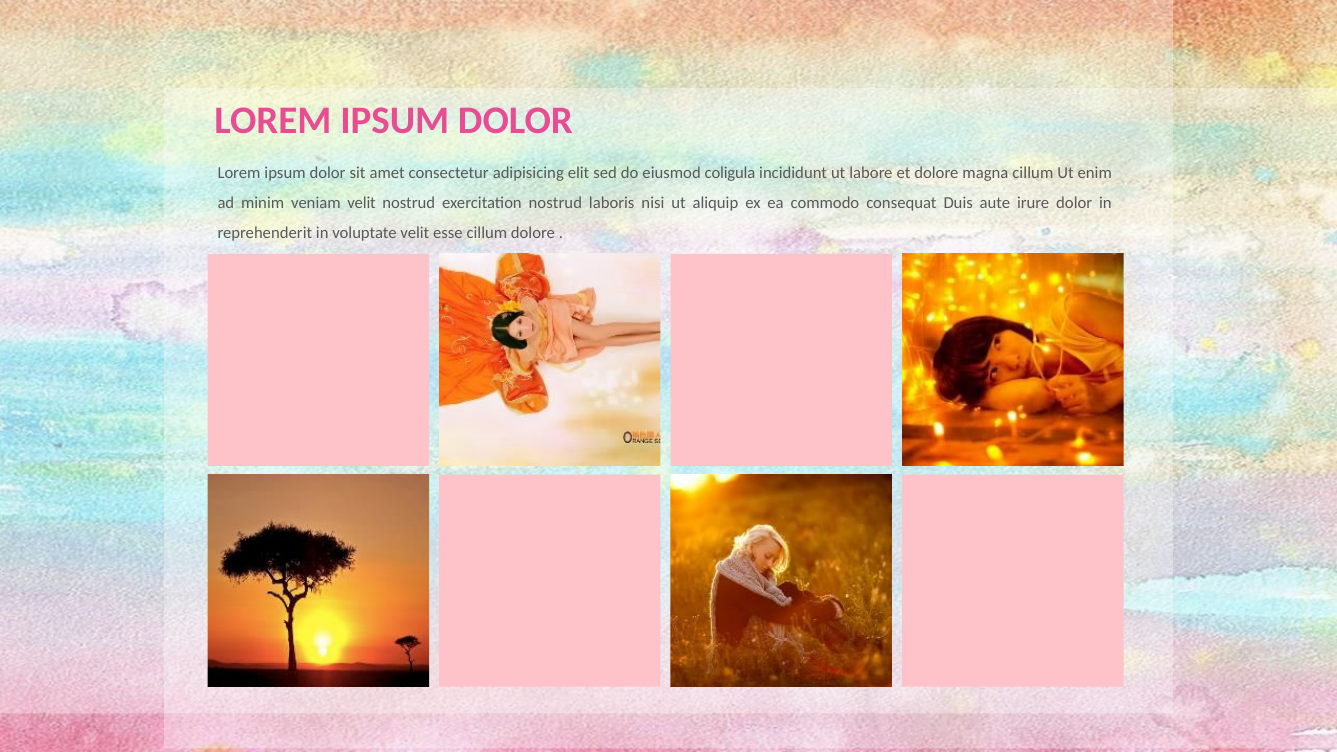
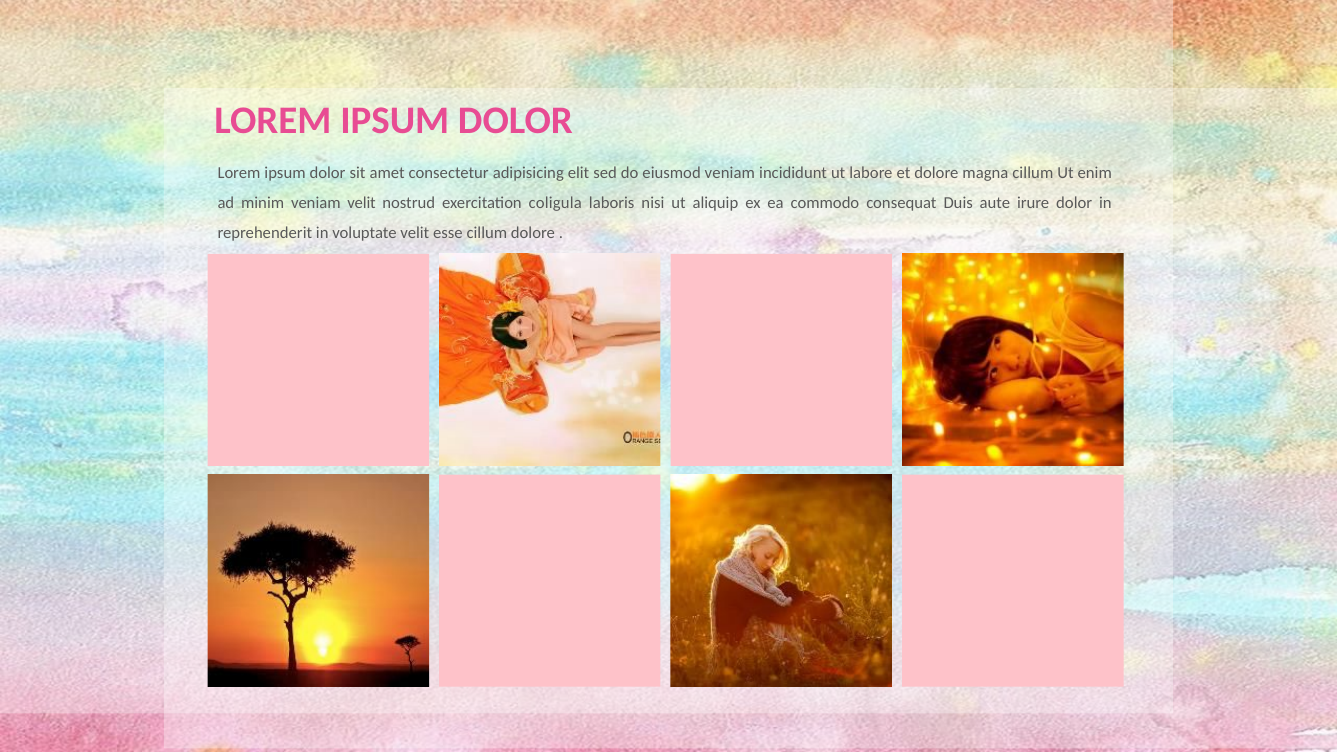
eiusmod coligula: coligula -> veniam
exercitation nostrud: nostrud -> coligula
